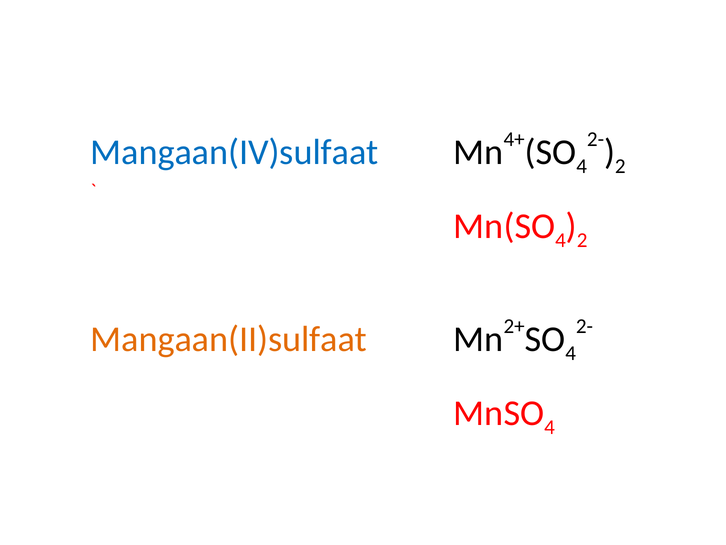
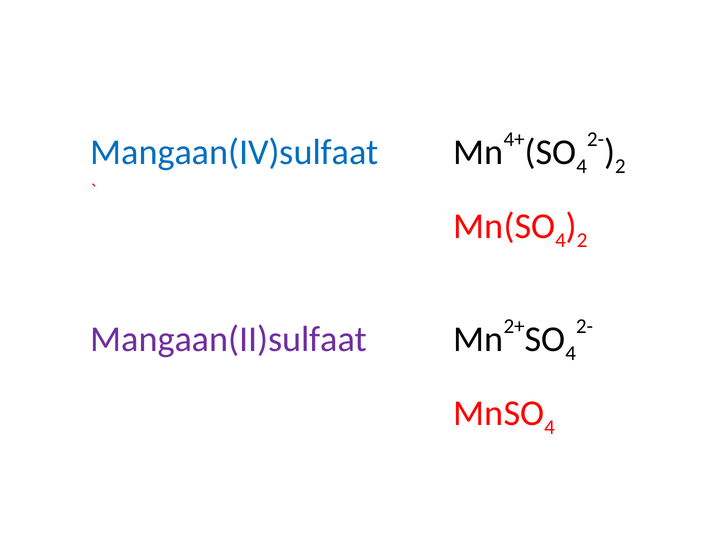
Mangaan(II)sulfaat colour: orange -> purple
